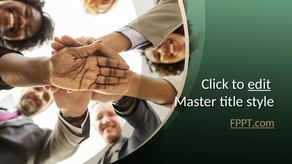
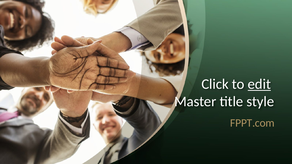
FPPT.com underline: present -> none
